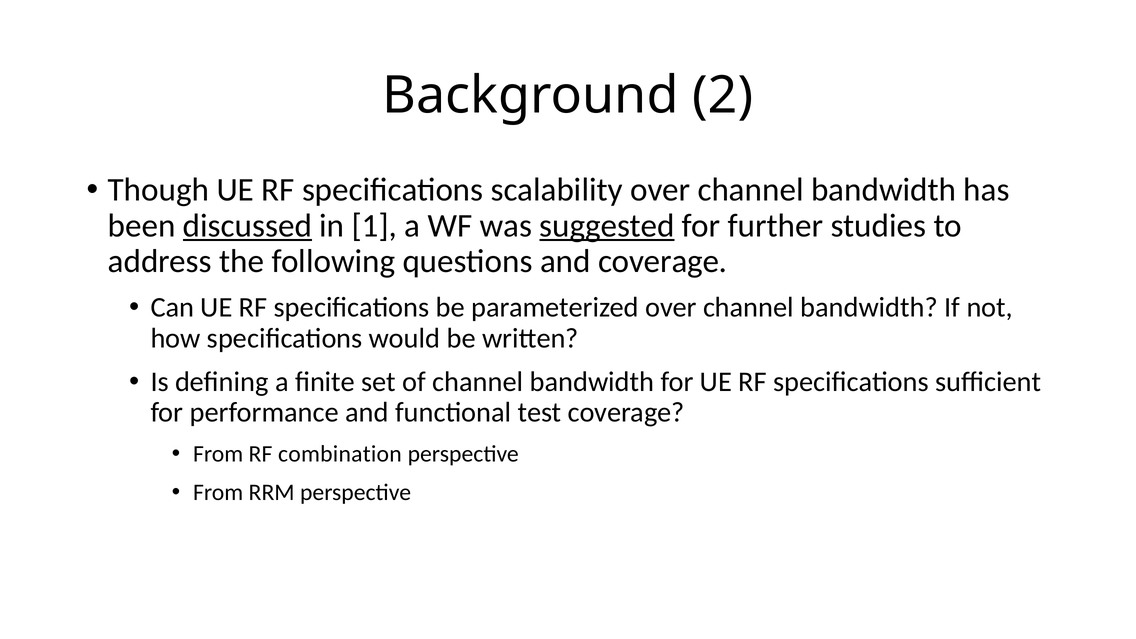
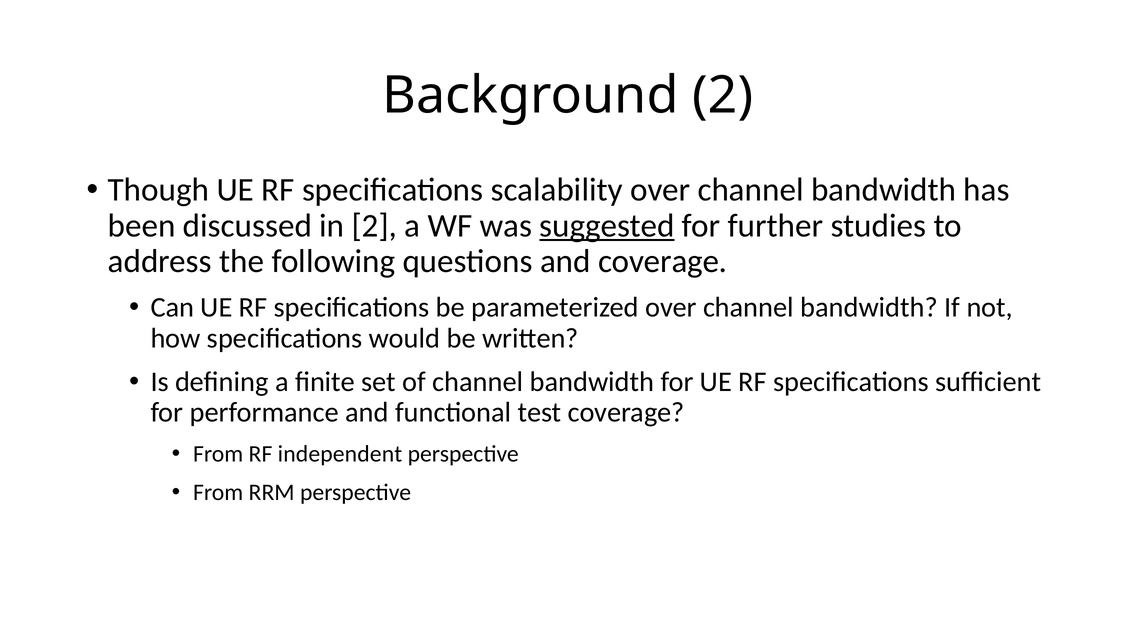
discussed underline: present -> none
in 1: 1 -> 2
combination: combination -> independent
